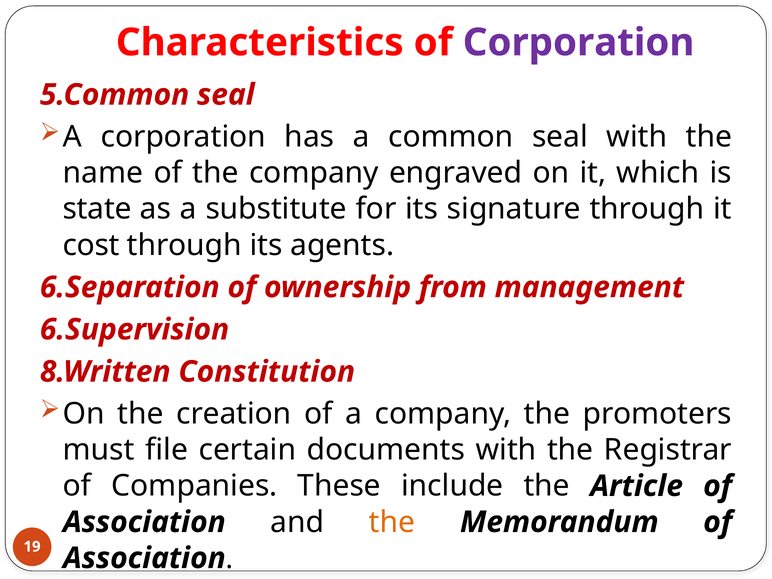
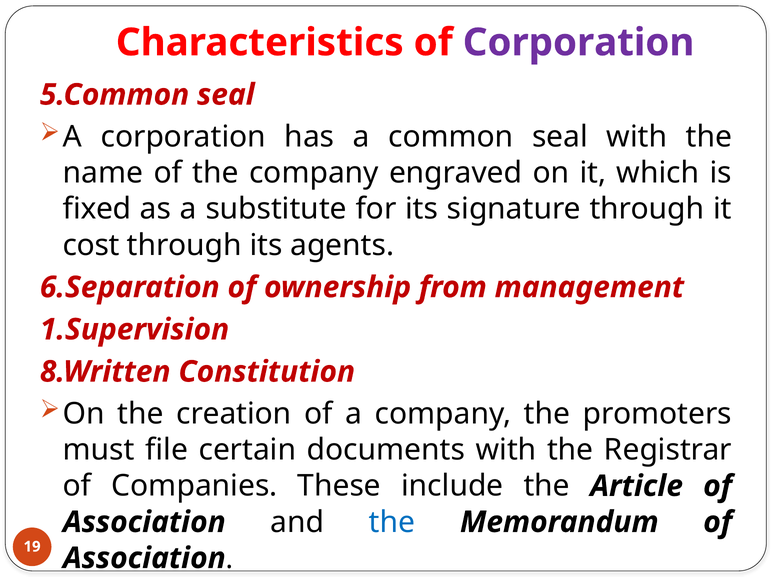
state: state -> fixed
6.Supervision: 6.Supervision -> 1.Supervision
the at (392, 522) colour: orange -> blue
